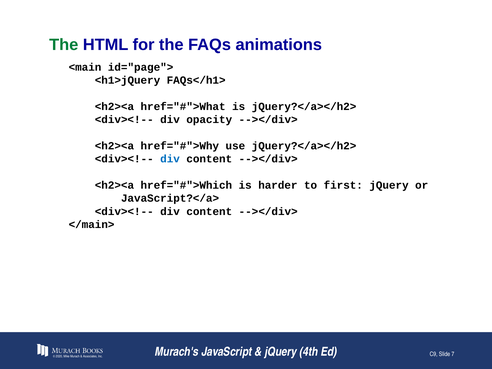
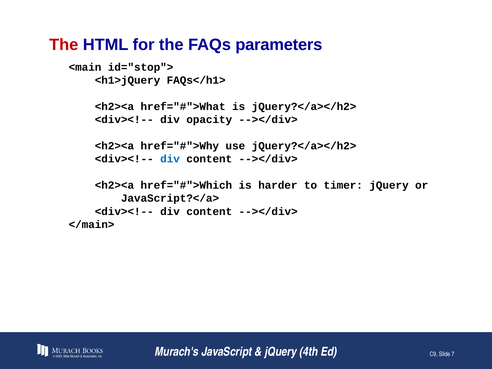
The at (64, 45) colour: green -> red
animations: animations -> parameters
id="page">: id="page"> -> id="stop">
first: first -> timer
